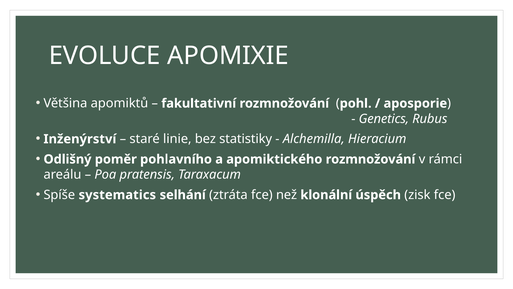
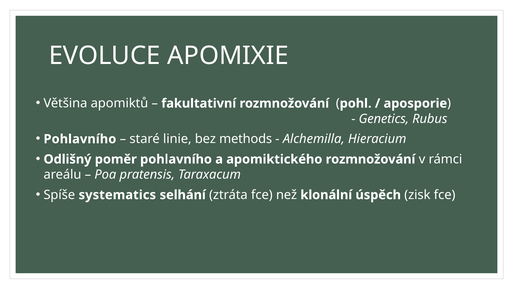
Inženýrství at (80, 139): Inženýrství -> Pohlavního
statistiky: statistiky -> methods
